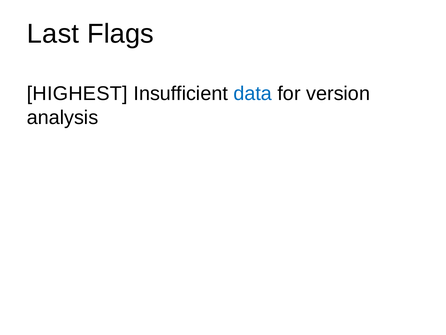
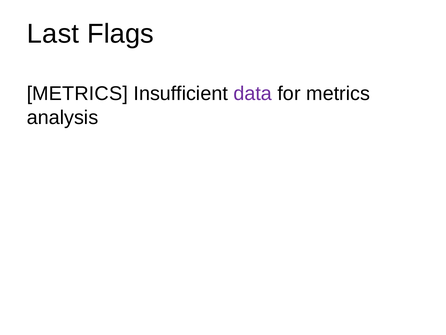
HIGHEST at (77, 94): HIGHEST -> METRICS
data colour: blue -> purple
for version: version -> metrics
